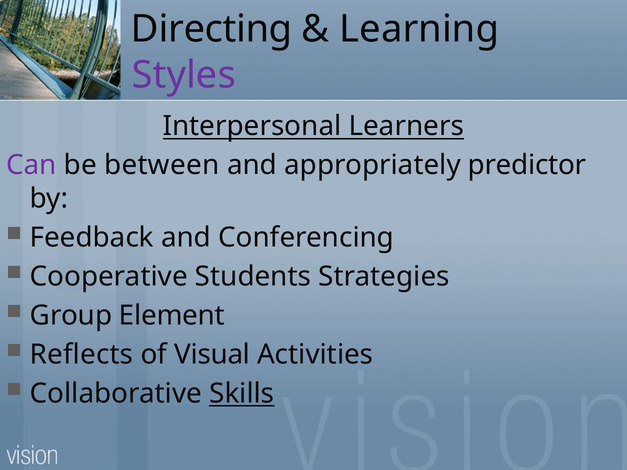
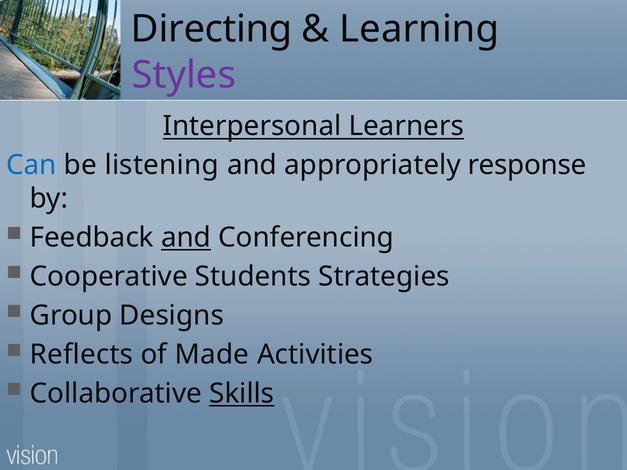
Can colour: purple -> blue
between: between -> listening
predictor: predictor -> response
and at (186, 238) underline: none -> present
Element: Element -> Designs
Visual: Visual -> Made
